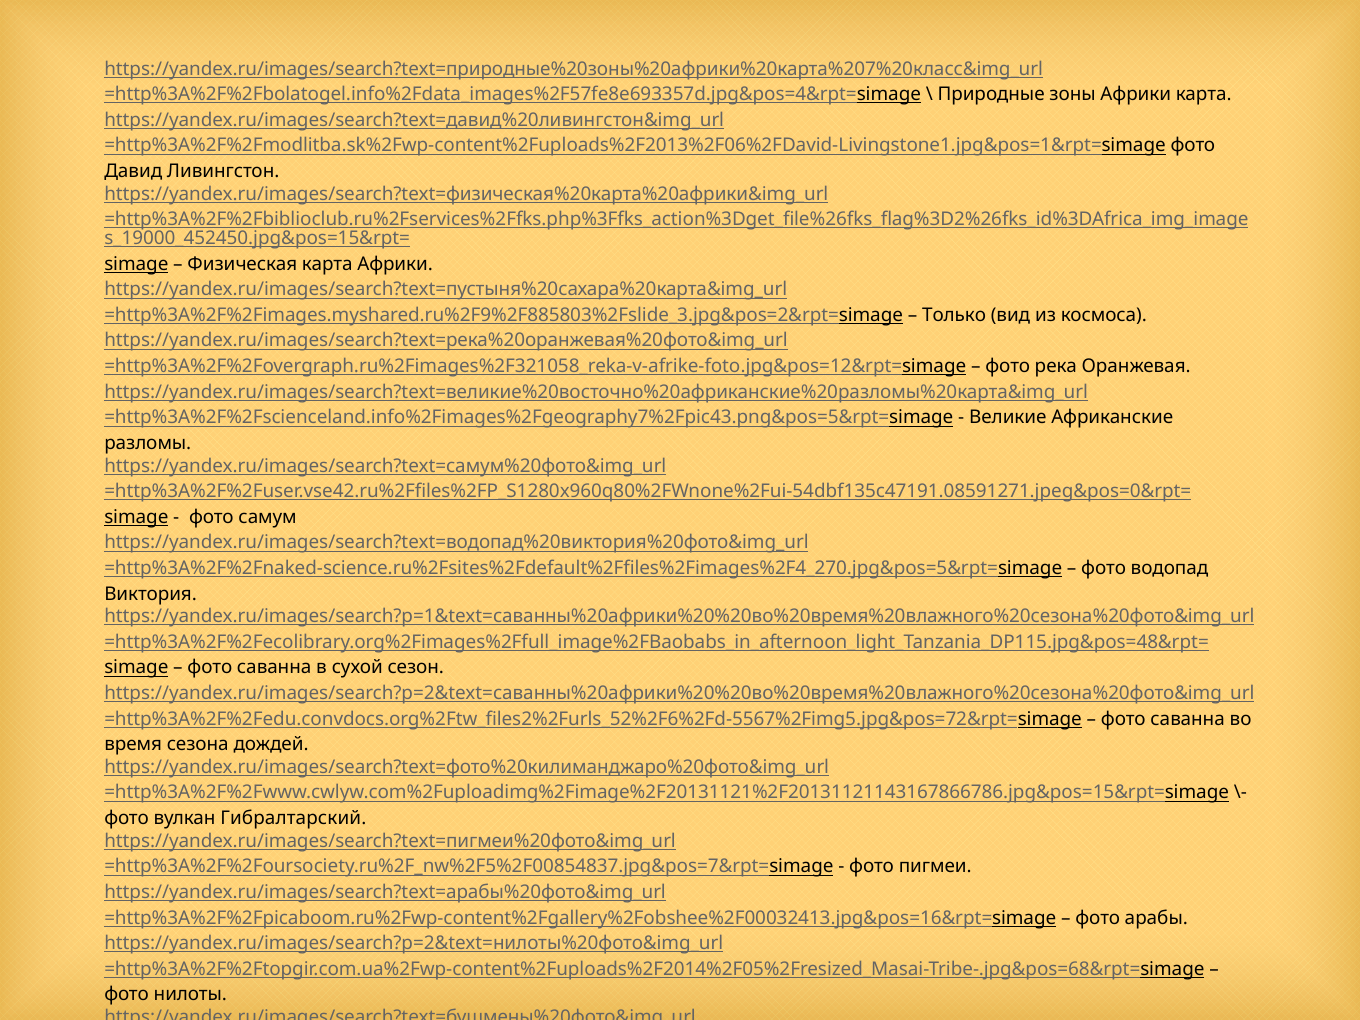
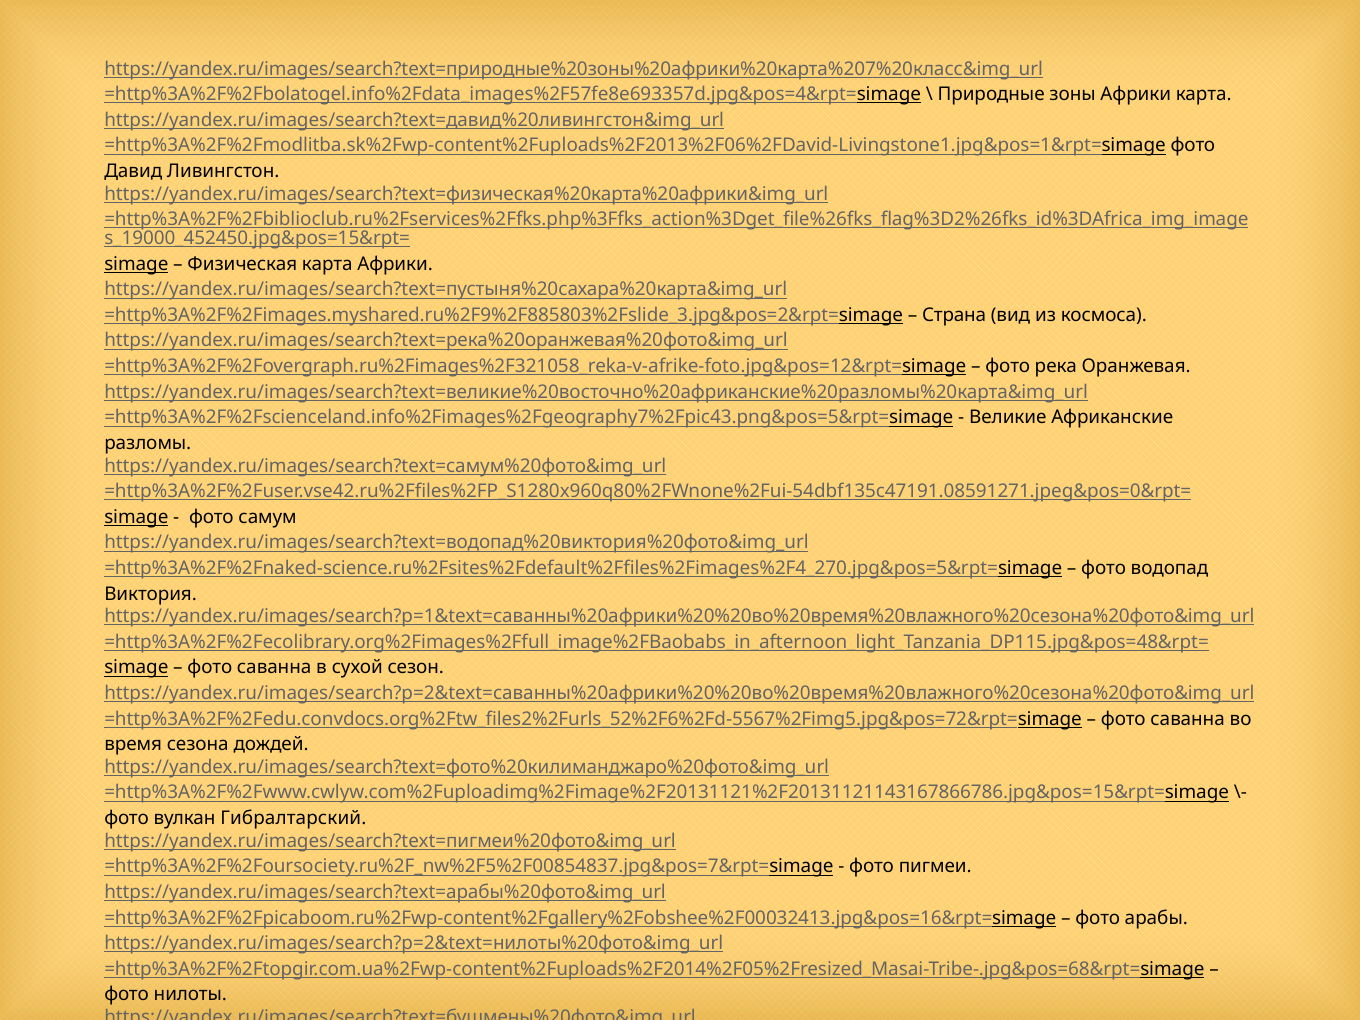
Только: Только -> Страна
